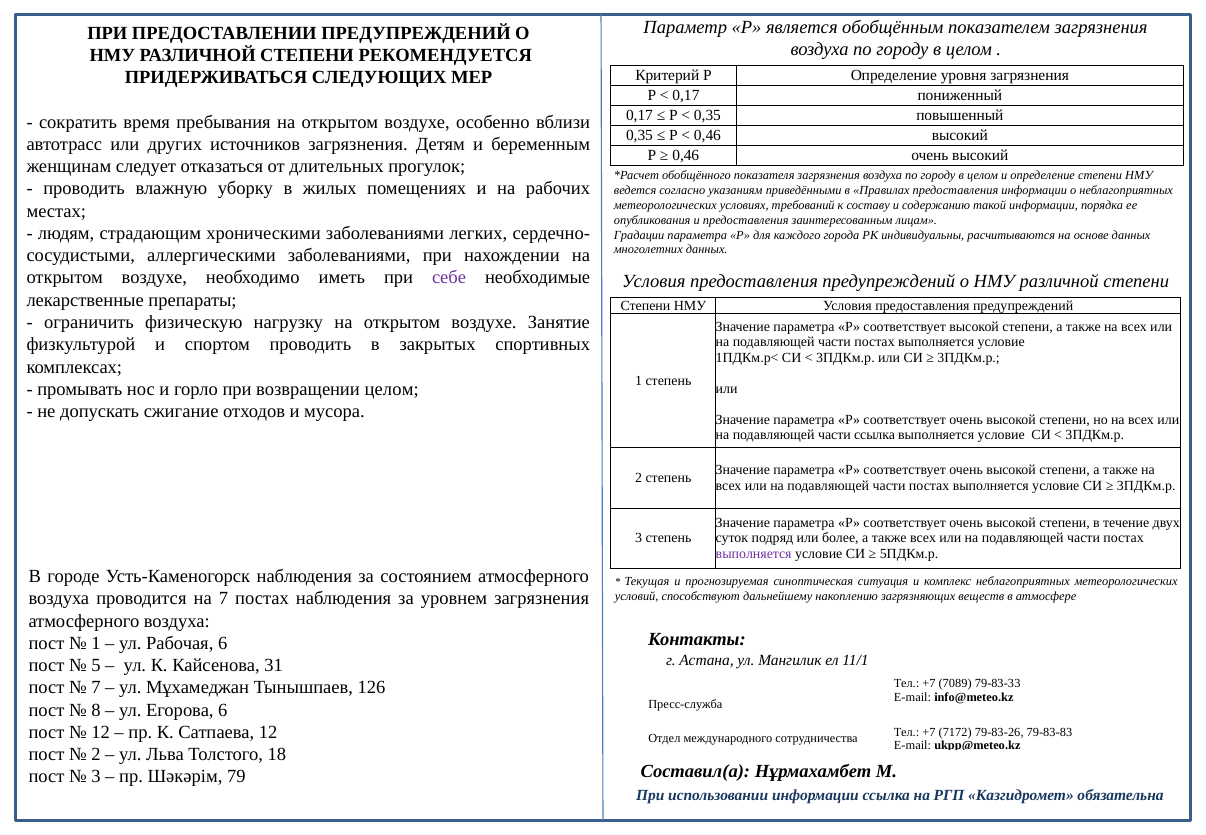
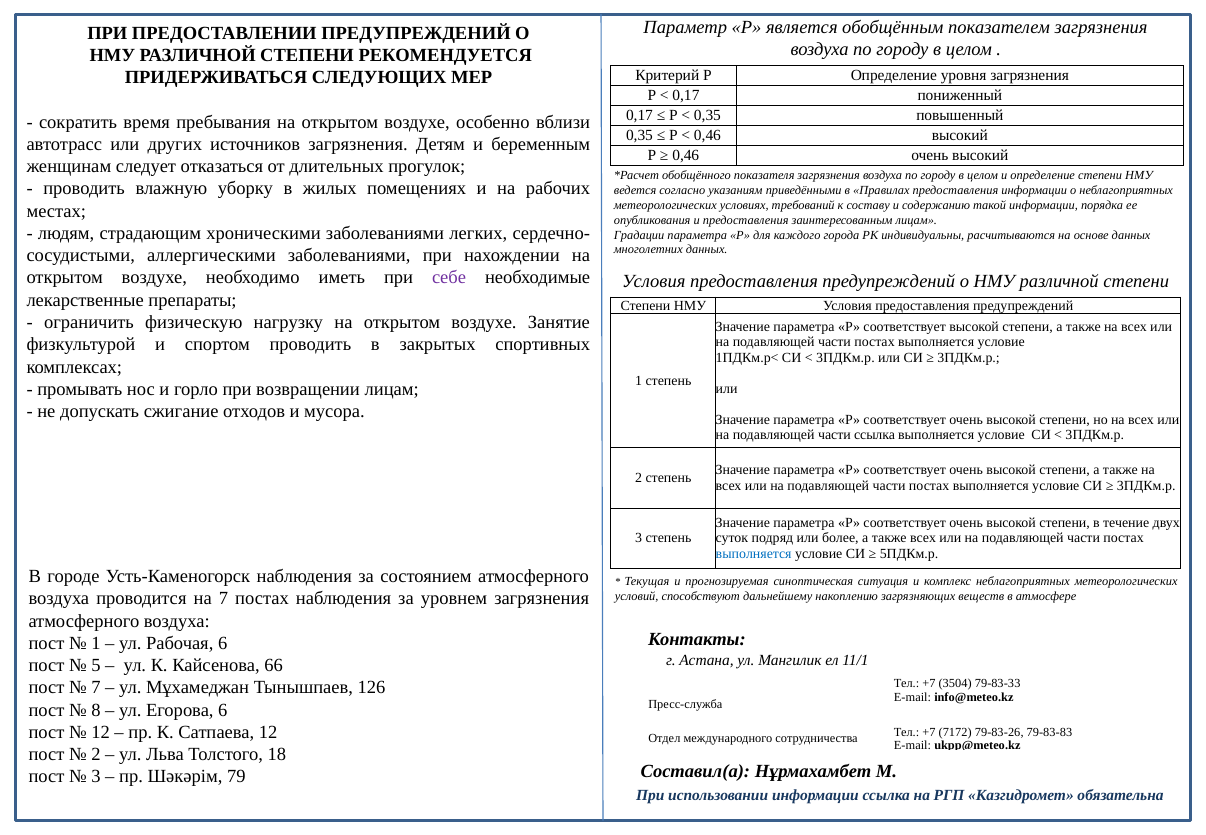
возвращении целом: целом -> лицам
выполняется at (754, 554) colour: purple -> blue
31: 31 -> 66
7089: 7089 -> 3504
